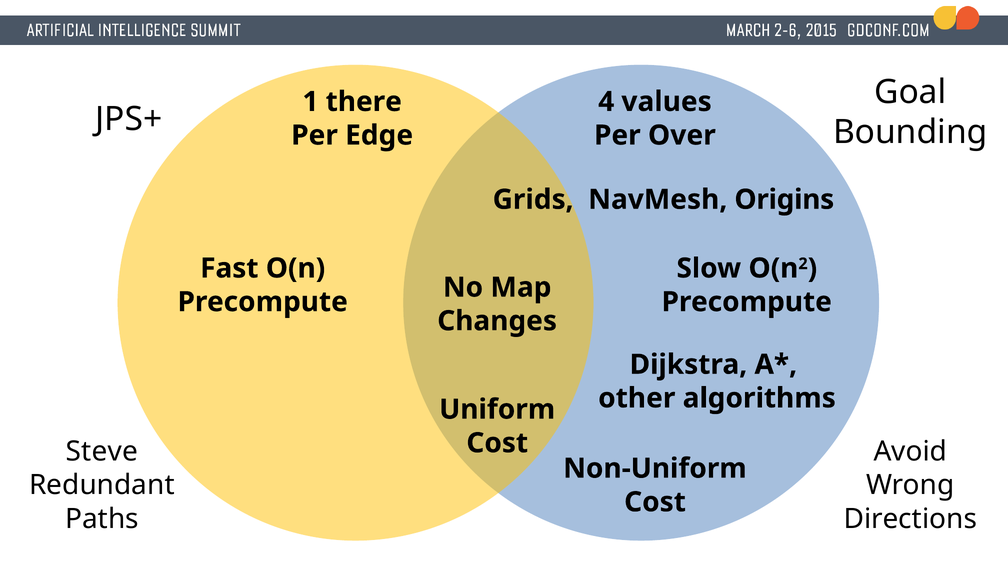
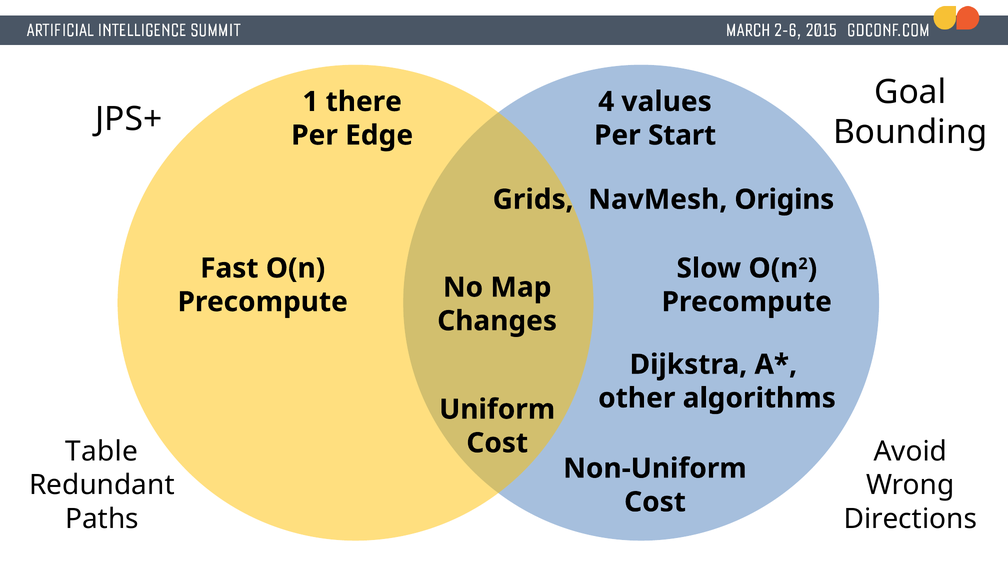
Over: Over -> Start
Steve: Steve -> Table
